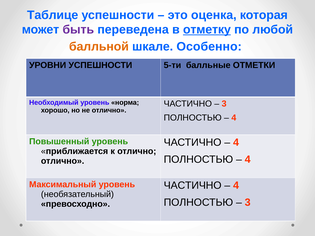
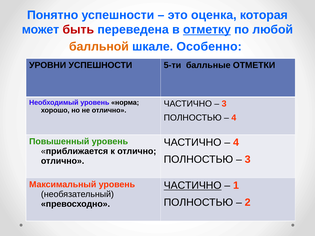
Таблице: Таблице -> Понятно
быть colour: purple -> red
4 at (248, 159): 4 -> 3
ЧАСТИЧНО at (193, 186) underline: none -> present
4 at (236, 186): 4 -> 1
3 at (248, 203): 3 -> 2
